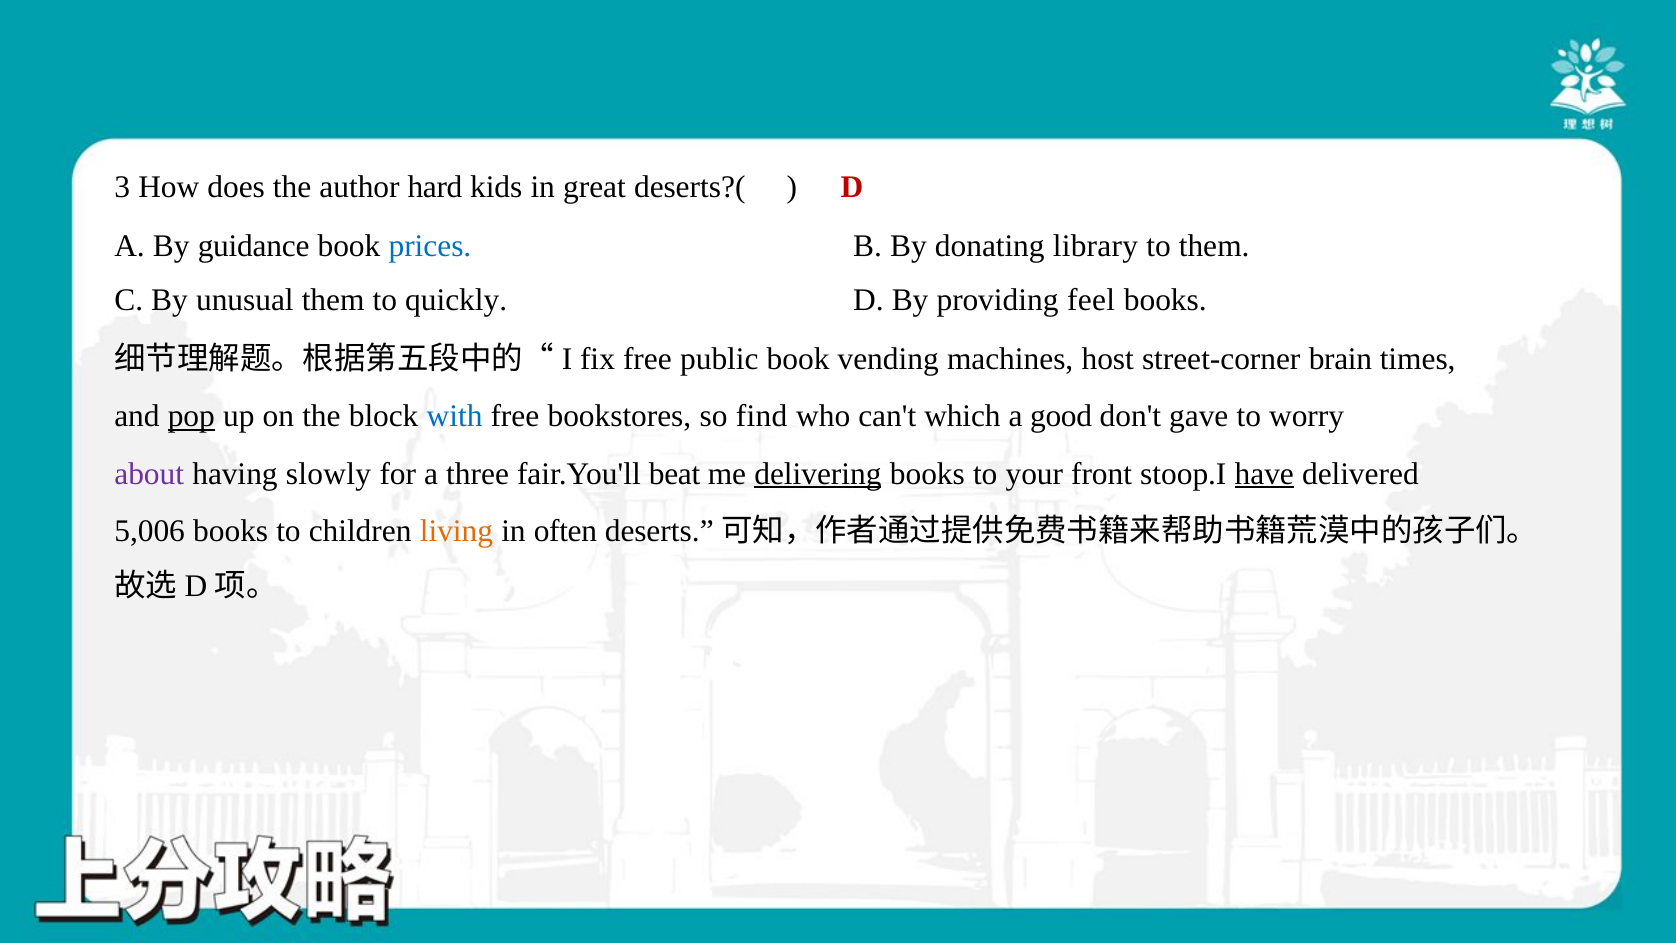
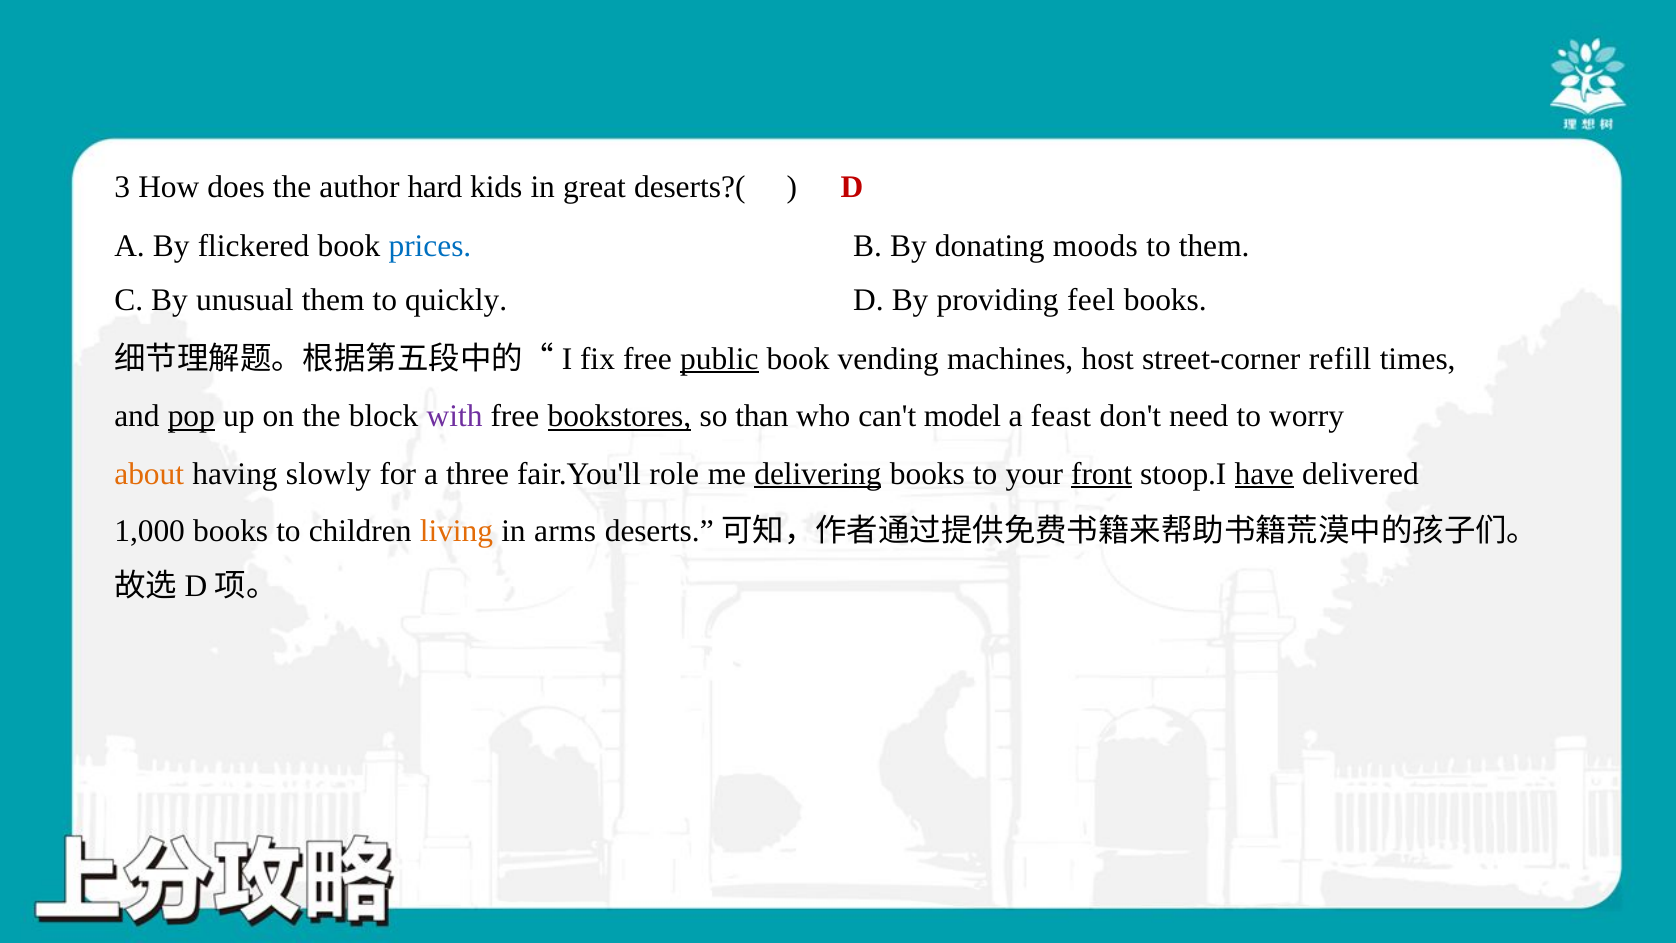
guidance: guidance -> flickered
library: library -> moods
public underline: none -> present
brain: brain -> refill
with colour: blue -> purple
bookstores underline: none -> present
find: find -> than
which: which -> model
good: good -> feast
gave: gave -> need
about colour: purple -> orange
beat: beat -> role
front underline: none -> present
5,006: 5,006 -> 1,000
often: often -> arms
